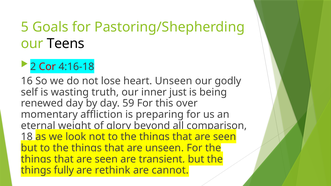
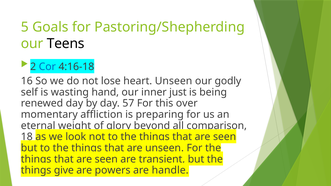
Cor colour: red -> blue
truth: truth -> hand
59: 59 -> 57
fully: fully -> give
rethink: rethink -> powers
cannot: cannot -> handle
